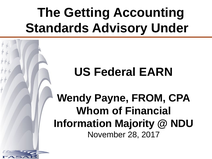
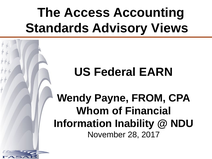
Getting: Getting -> Access
Under: Under -> Views
Majority: Majority -> Inability
